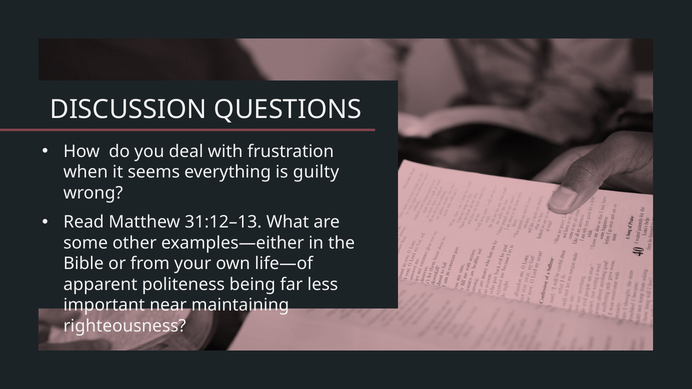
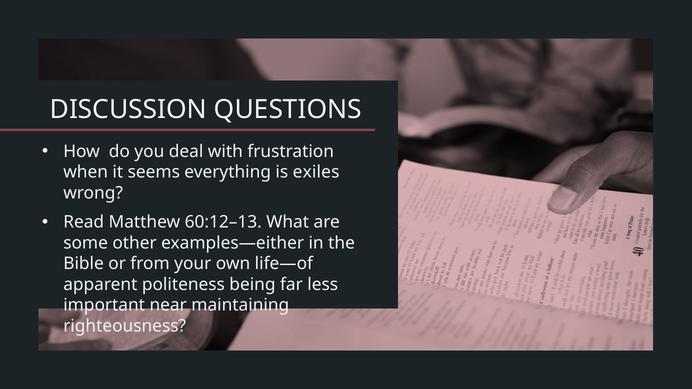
guilty: guilty -> exiles
31:12–13: 31:12–13 -> 60:12–13
